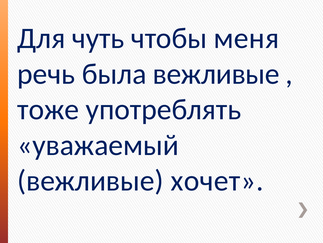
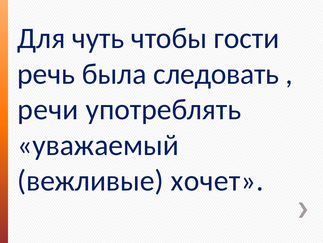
меня: меня -> гости
была вежливые: вежливые -> следовать
тоже: тоже -> речи
